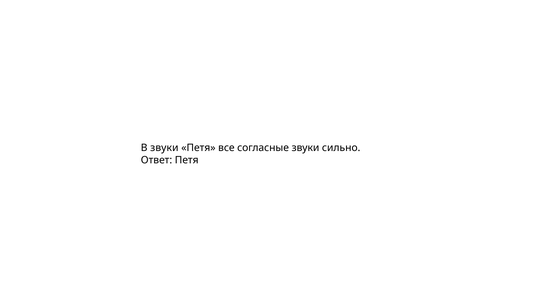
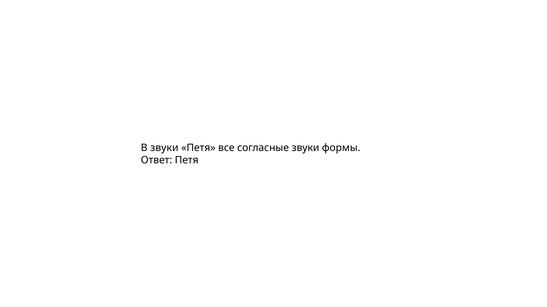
сильно: сильно -> формы
